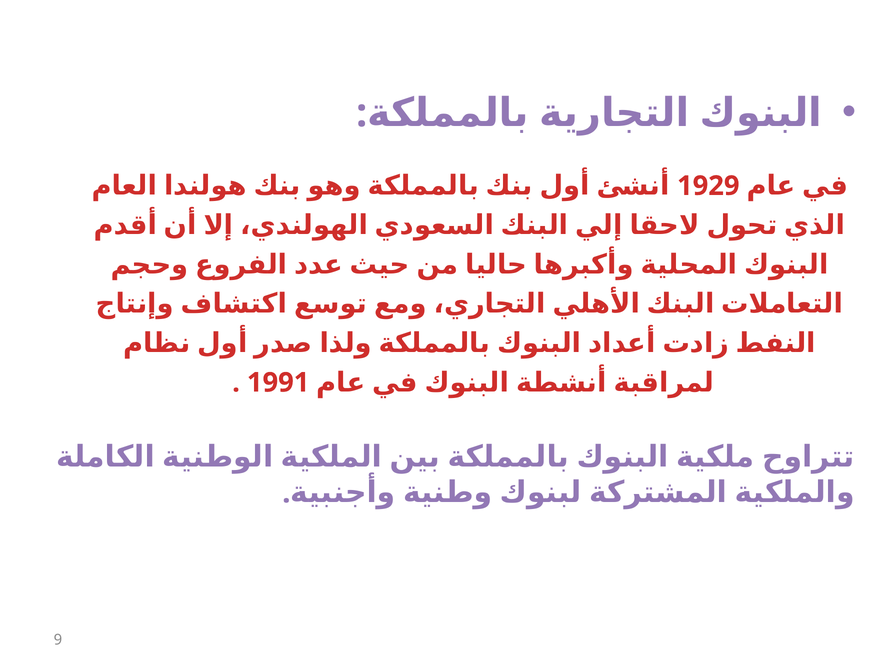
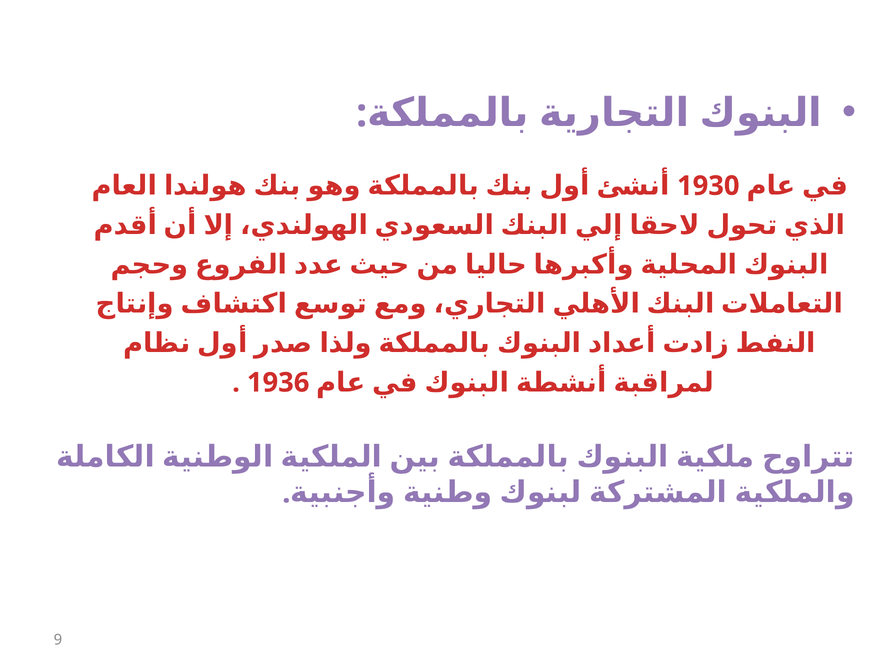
1929: 1929 -> 1930
1991: 1991 -> 1936
